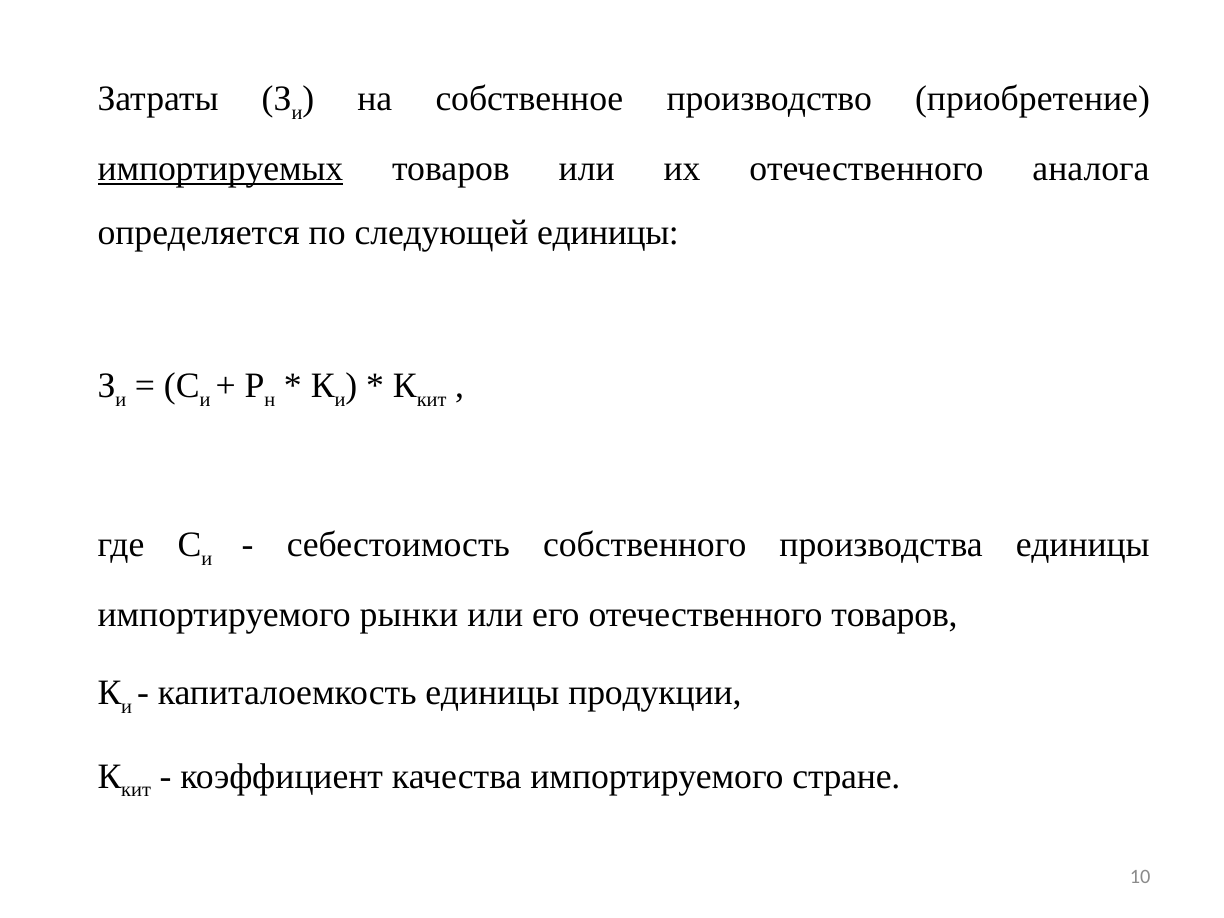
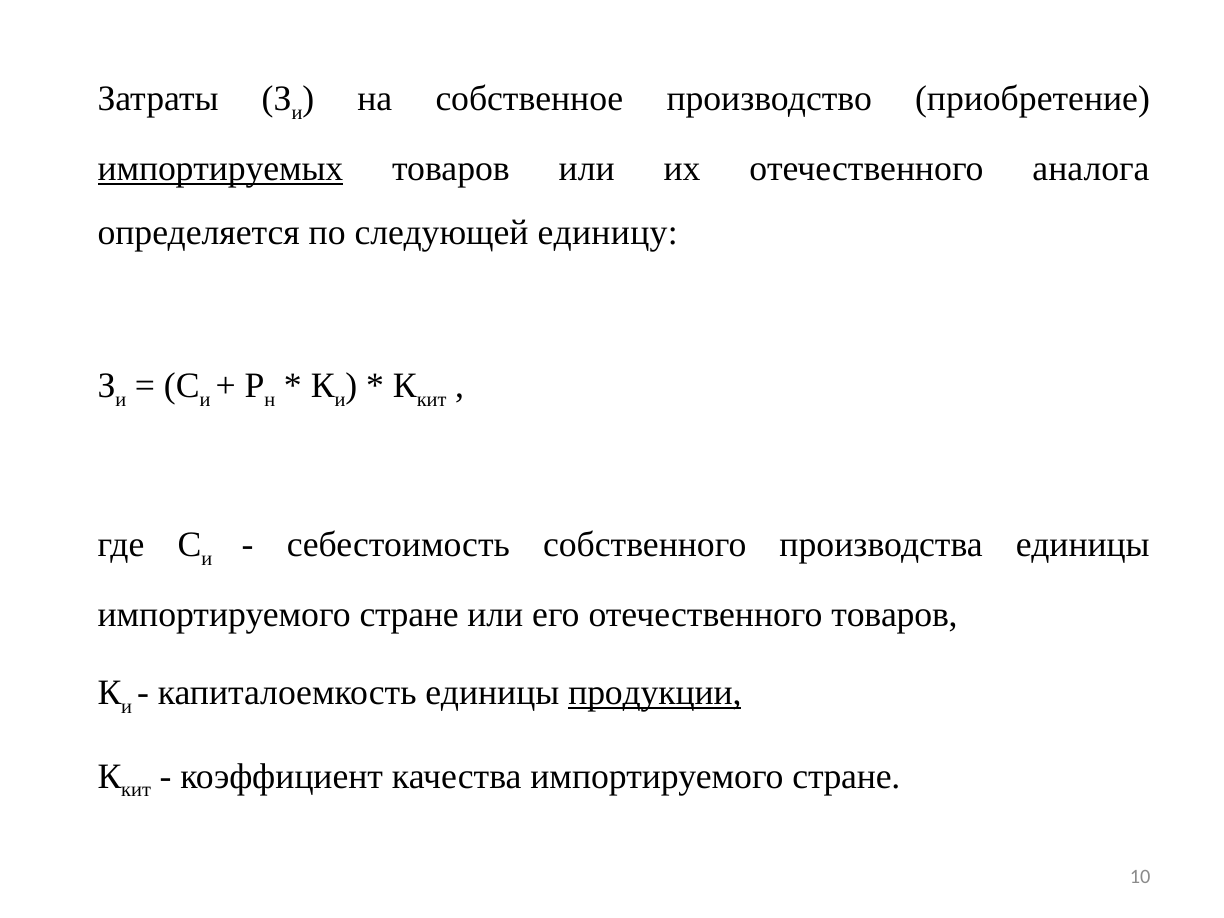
следующей единицы: единицы -> единицу
рынки at (409, 615): рынки -> стране
продукции underline: none -> present
